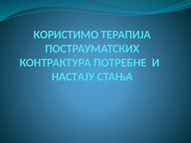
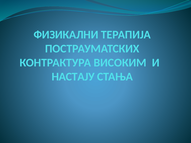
КОРИСТИМО: КОРИСТИМО -> ФИЗИКАЛНИ
ПОТРЕБНЕ: ПОТРЕБНЕ -> ВИСОКИМ
